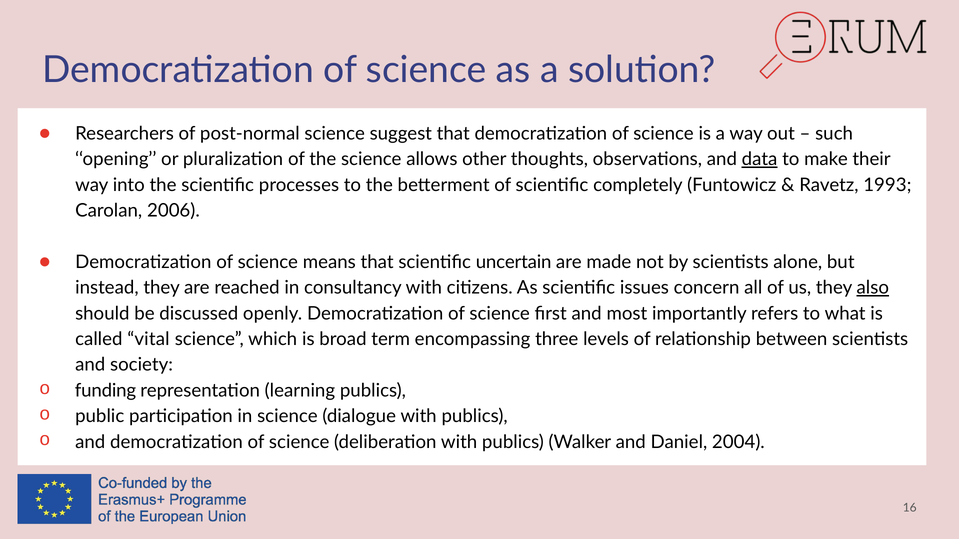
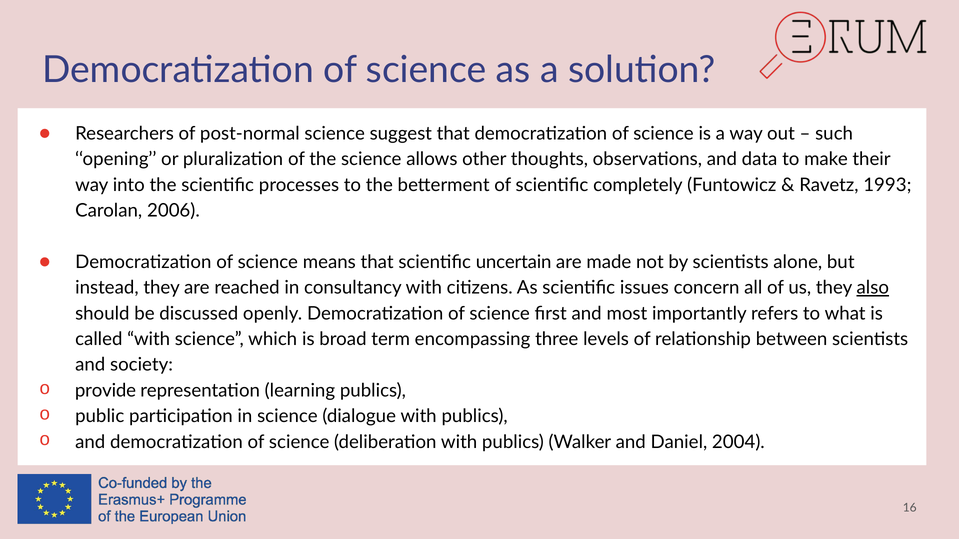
data underline: present -> none
called vital: vital -> with
funding: funding -> provide
